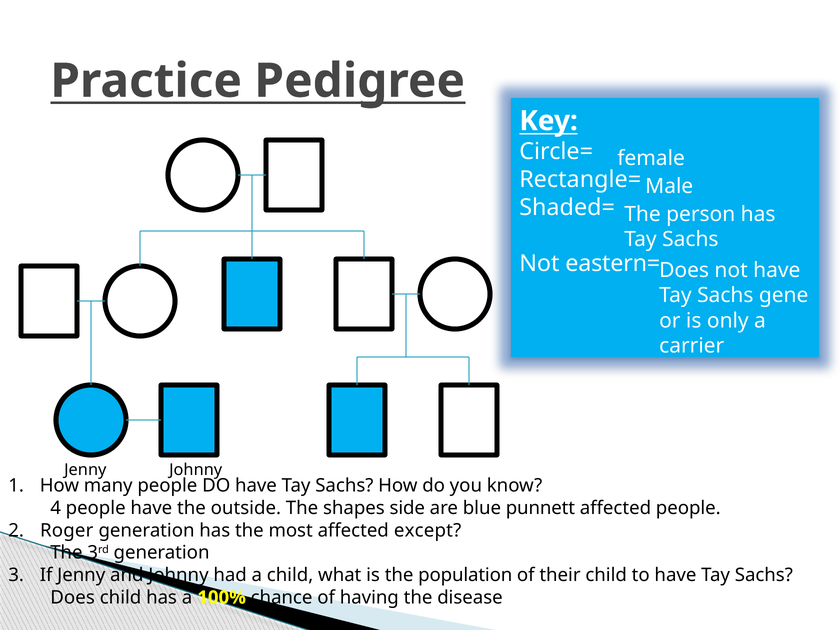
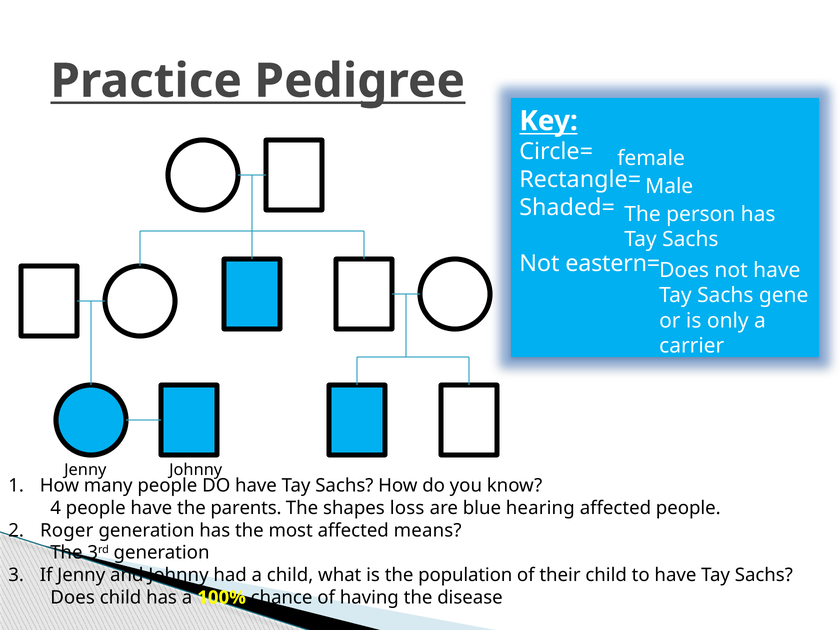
outside: outside -> parents
side: side -> loss
punnett: punnett -> hearing
except: except -> means
